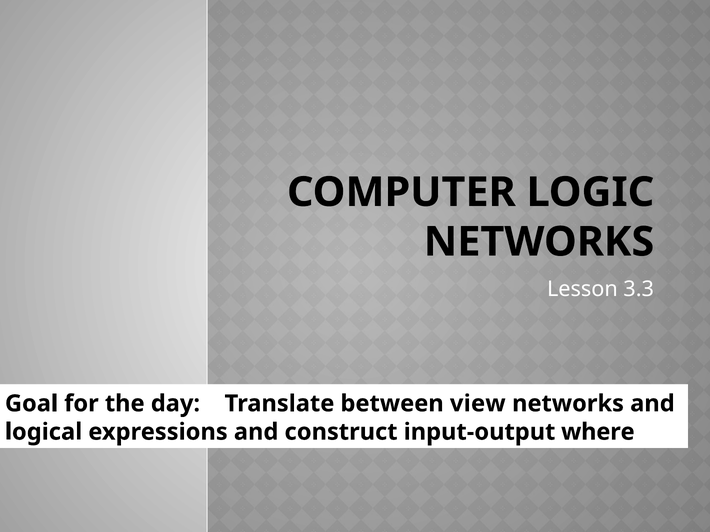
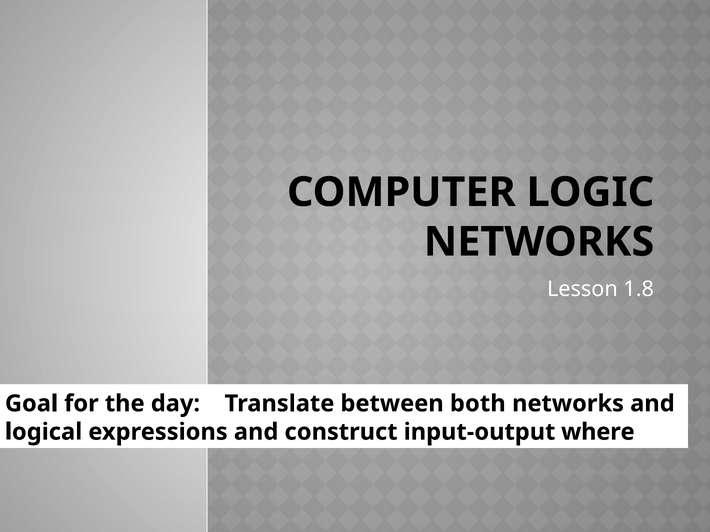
3.3: 3.3 -> 1.8
view: view -> both
